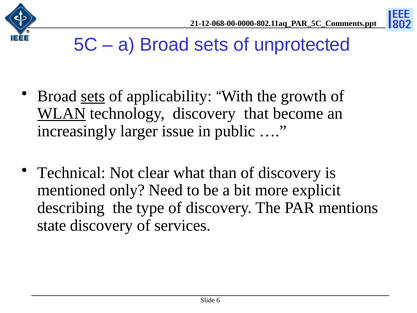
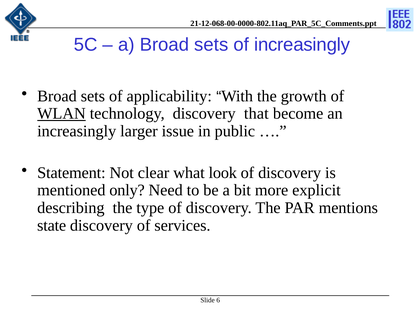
of unprotected: unprotected -> increasingly
sets at (93, 96) underline: present -> none
Technical: Technical -> Statement
than: than -> look
